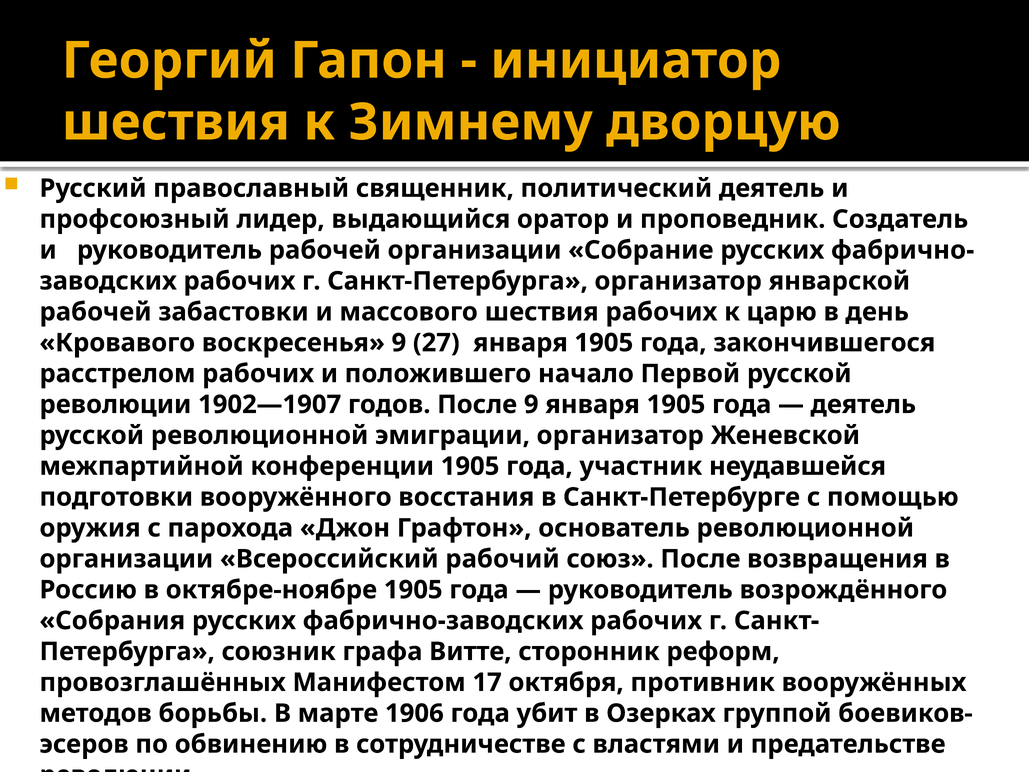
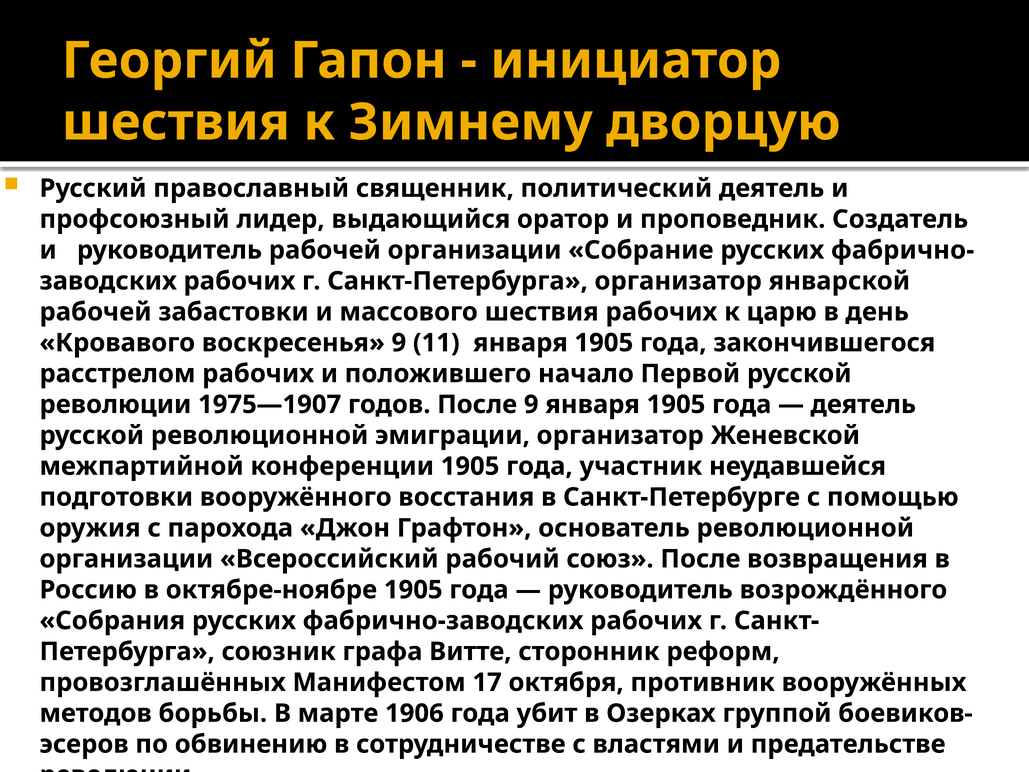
27: 27 -> 11
1902—1907: 1902—1907 -> 1975—1907
